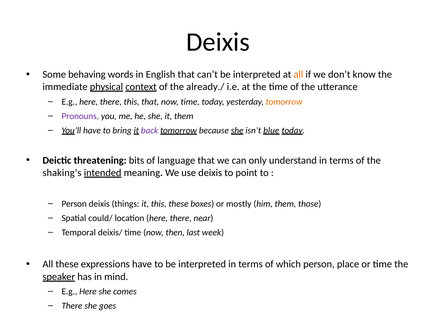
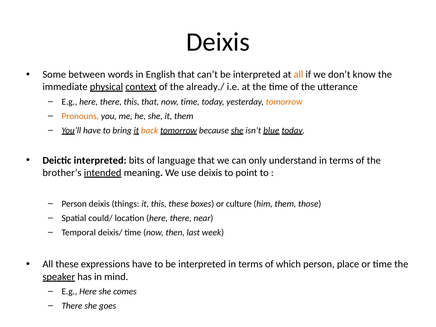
behaving: behaving -> between
Pronouns colour: purple -> orange
back colour: purple -> orange
Deictic threatening: threatening -> interpreted
shaking’s: shaking’s -> brother’s
mostly: mostly -> culture
